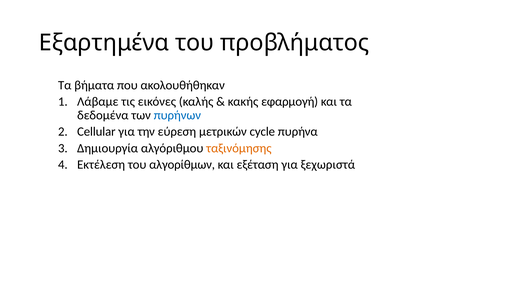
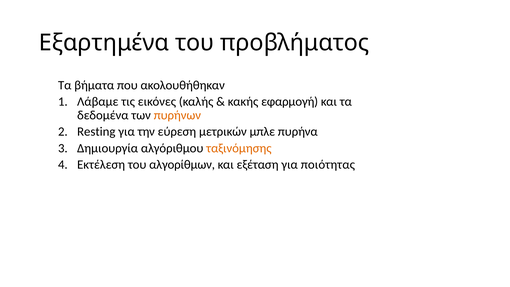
πυρήνων colour: blue -> orange
Cellular: Cellular -> Resting
cycle: cycle -> μπλε
ξεχωριστά: ξεχωριστά -> ποιότητας
